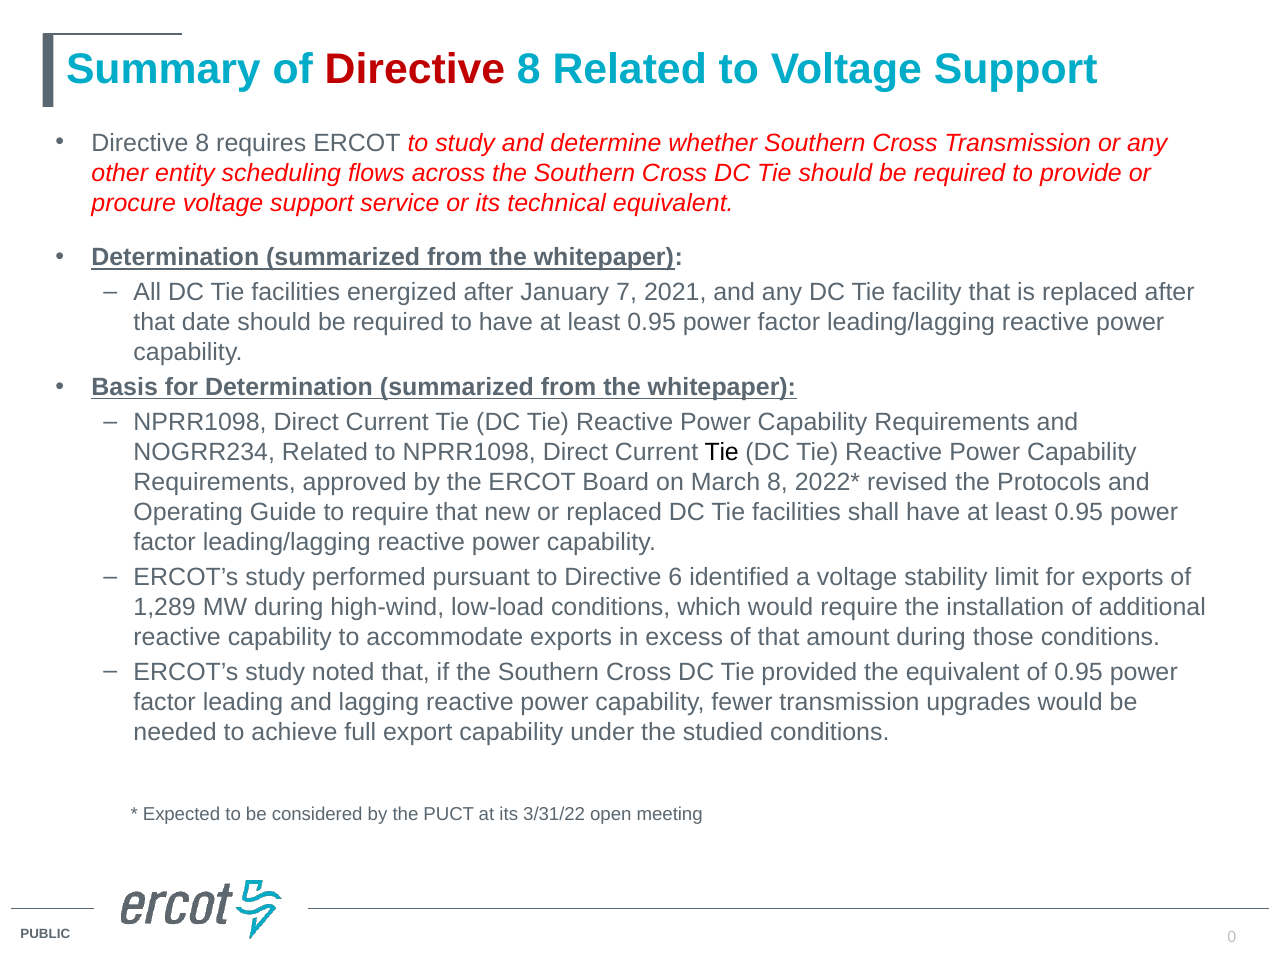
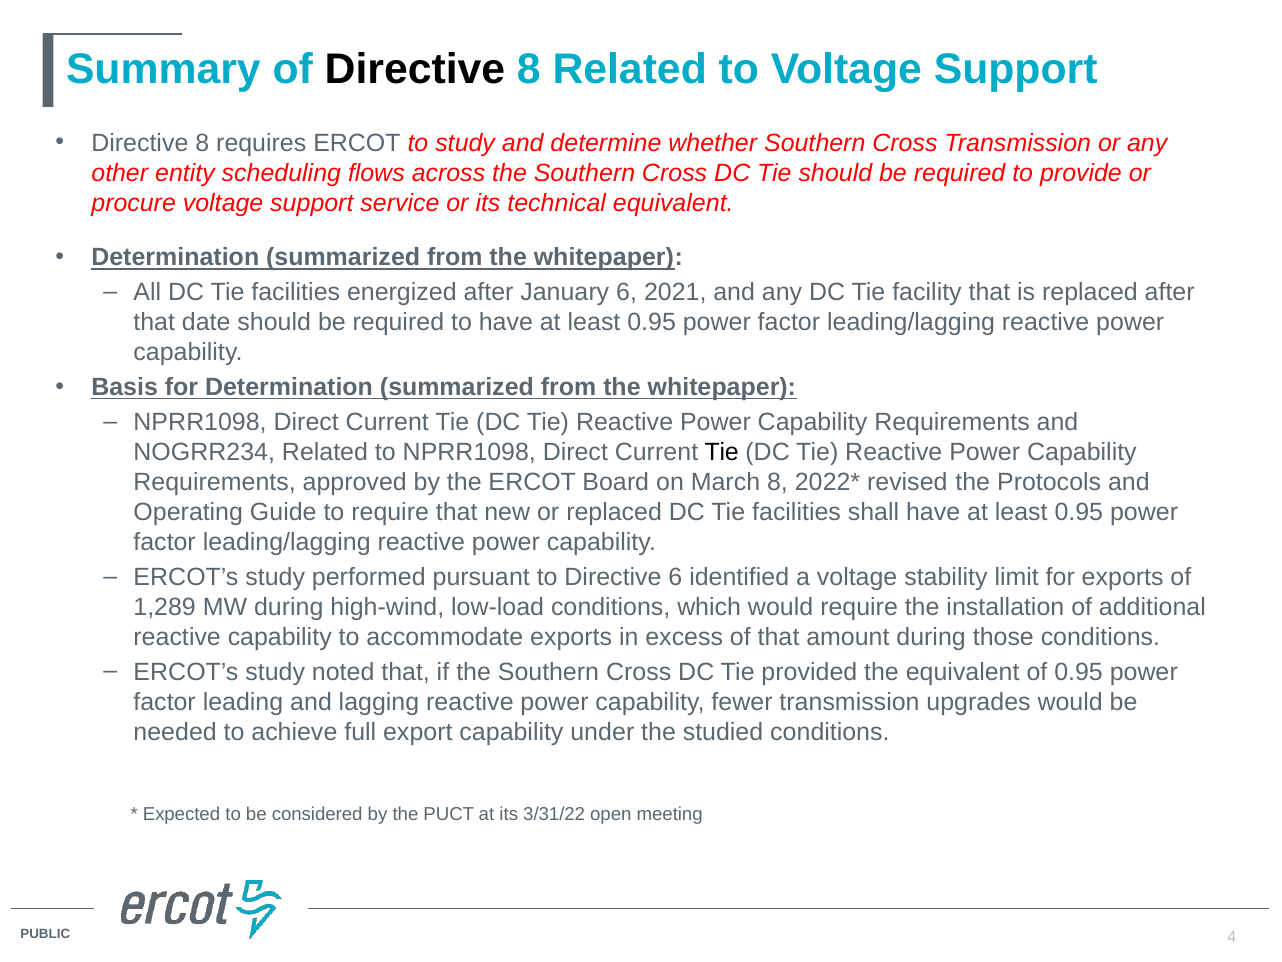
Directive at (415, 69) colour: red -> black
January 7: 7 -> 6
0: 0 -> 4
